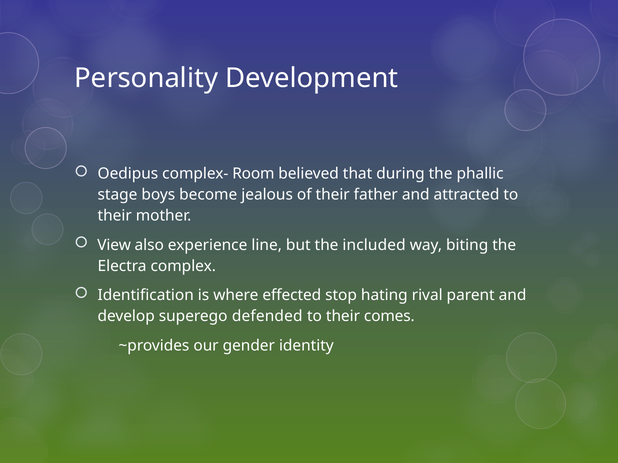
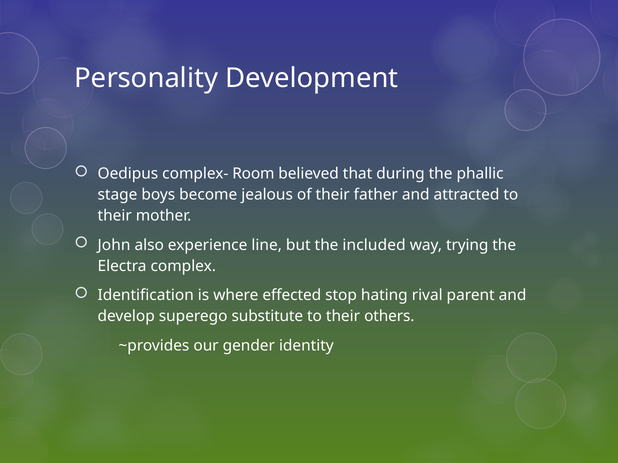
View: View -> John
biting: biting -> trying
defended: defended -> substitute
comes: comes -> others
